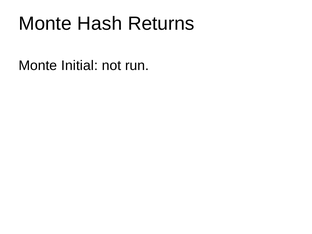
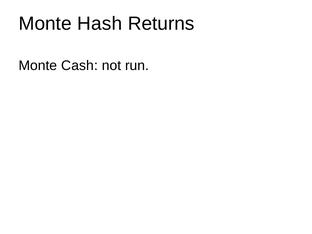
Initial: Initial -> Cash
